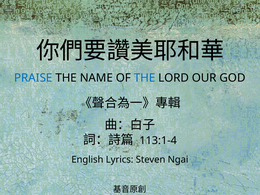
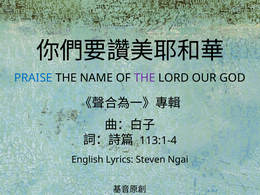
THE at (145, 78) colour: blue -> purple
